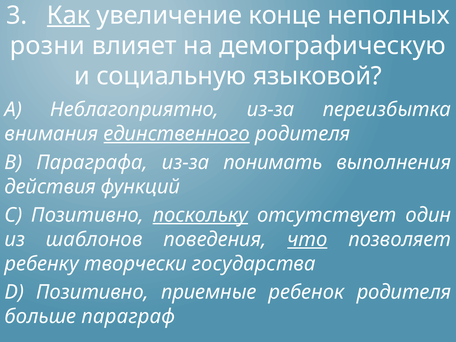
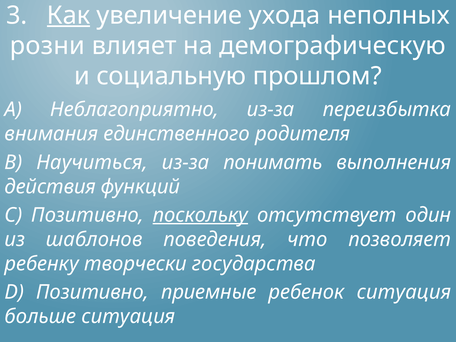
конце: конце -> ухода
языковой: языковой -> прошлом
единственного underline: present -> none
Параграфа: Параграфа -> Научиться
что underline: present -> none
ребенок родителя: родителя -> ситуация
больше параграф: параграф -> ситуация
